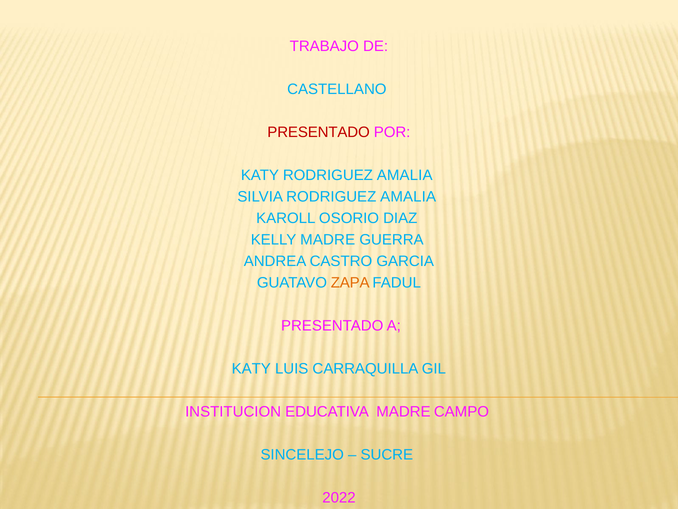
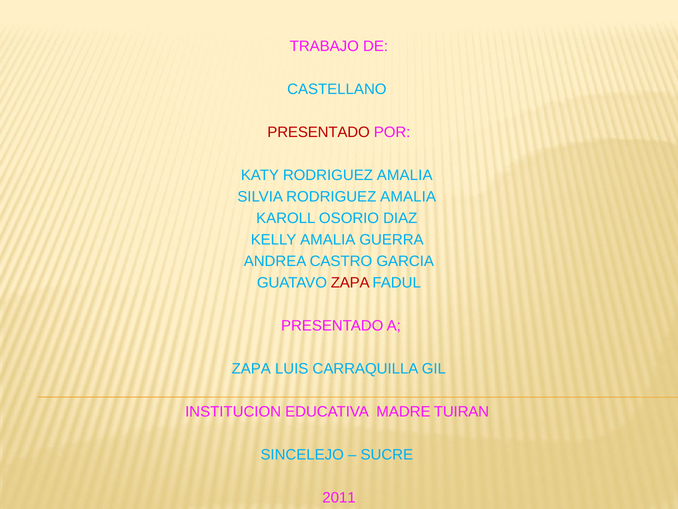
KELLY MADRE: MADRE -> AMALIA
ZAPA at (350, 283) colour: orange -> red
KATY at (251, 368): KATY -> ZAPA
CAMPO: CAMPO -> TUIRAN
2022: 2022 -> 2011
